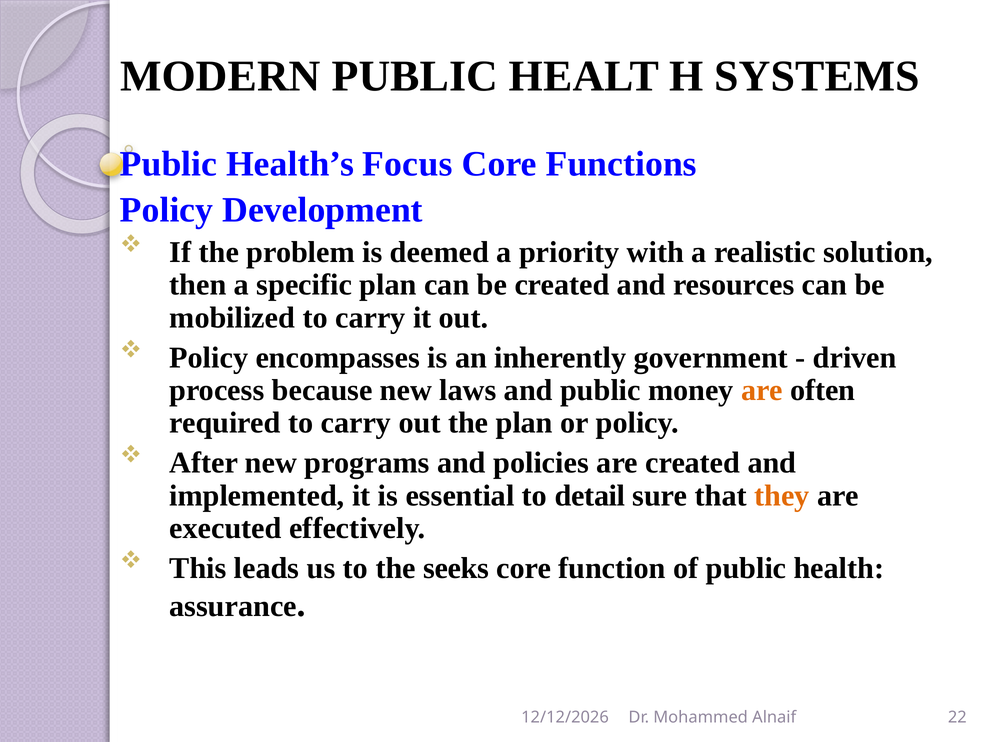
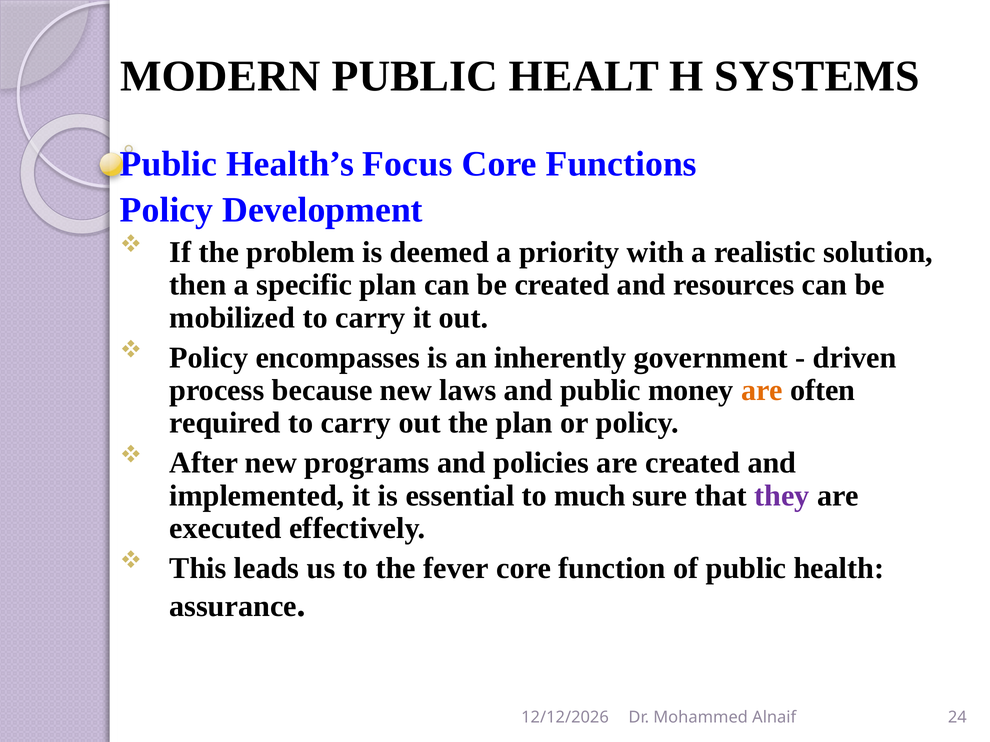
detail: detail -> much
they colour: orange -> purple
seeks: seeks -> fever
22: 22 -> 24
